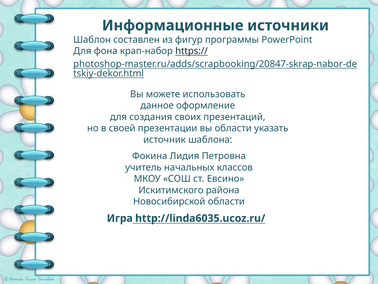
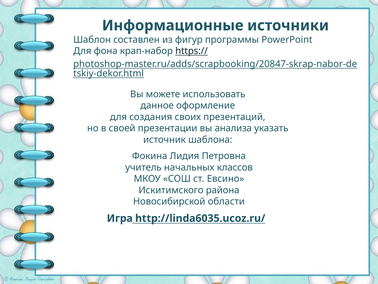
вы области: области -> анализа
